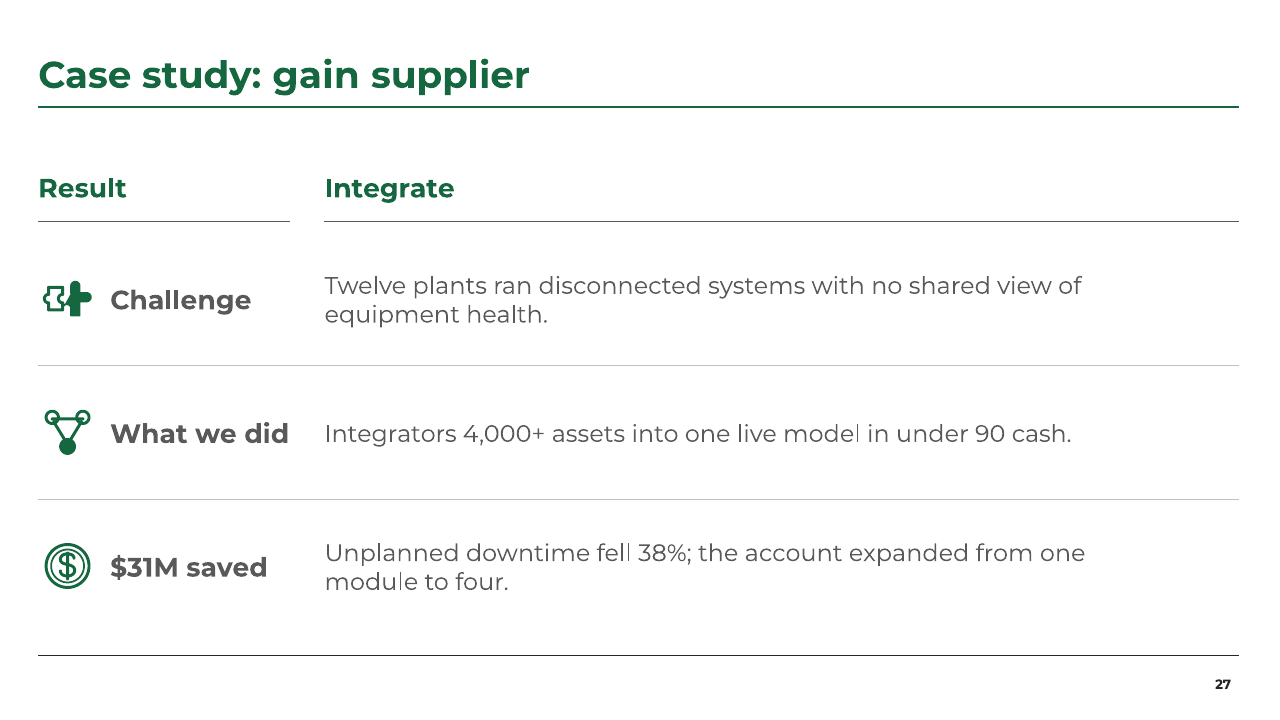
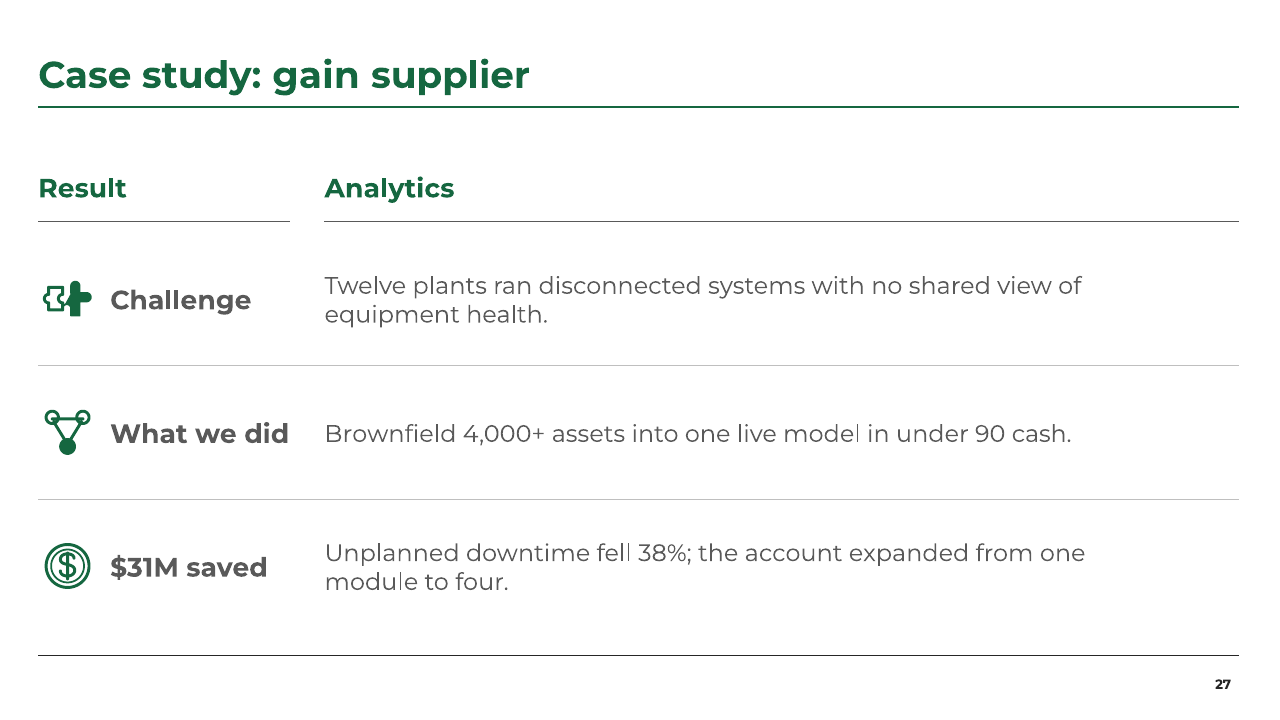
Integrate: Integrate -> Analytics
Integrators: Integrators -> Brownfield
